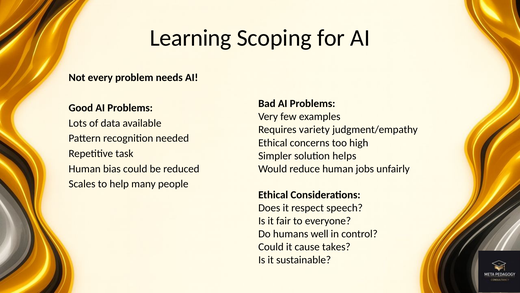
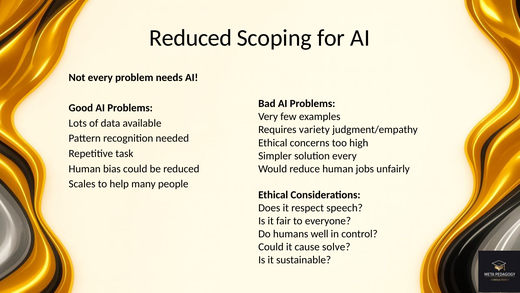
Learning at (191, 38): Learning -> Reduced
solution helps: helps -> every
takes: takes -> solve
